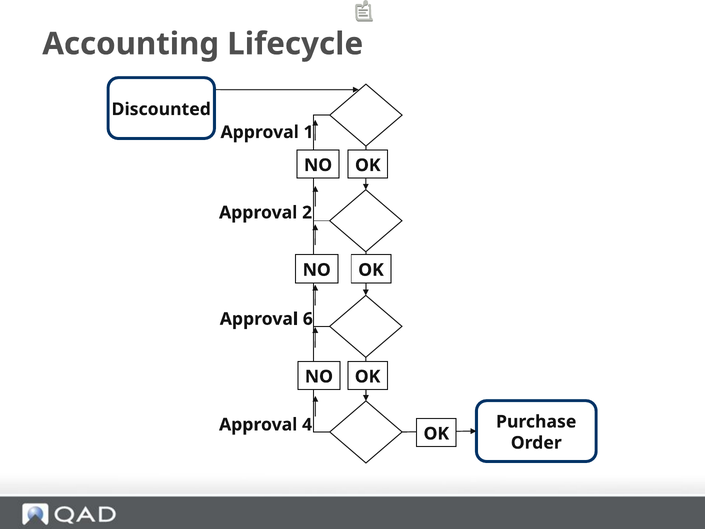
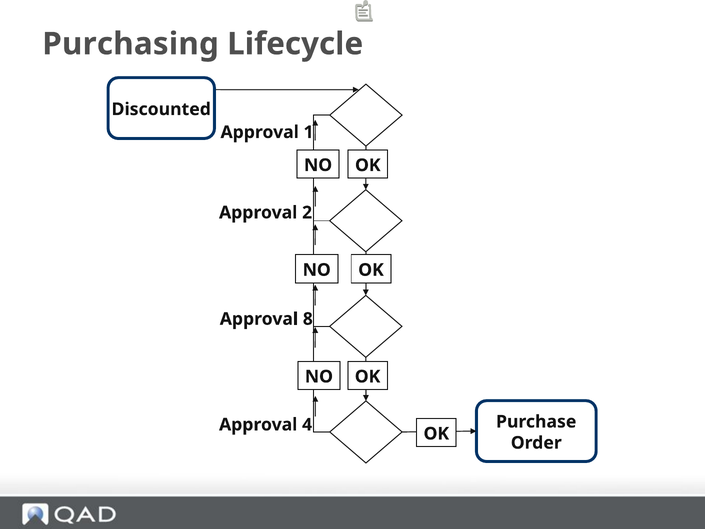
Accounting: Accounting -> Purchasing
6: 6 -> 8
